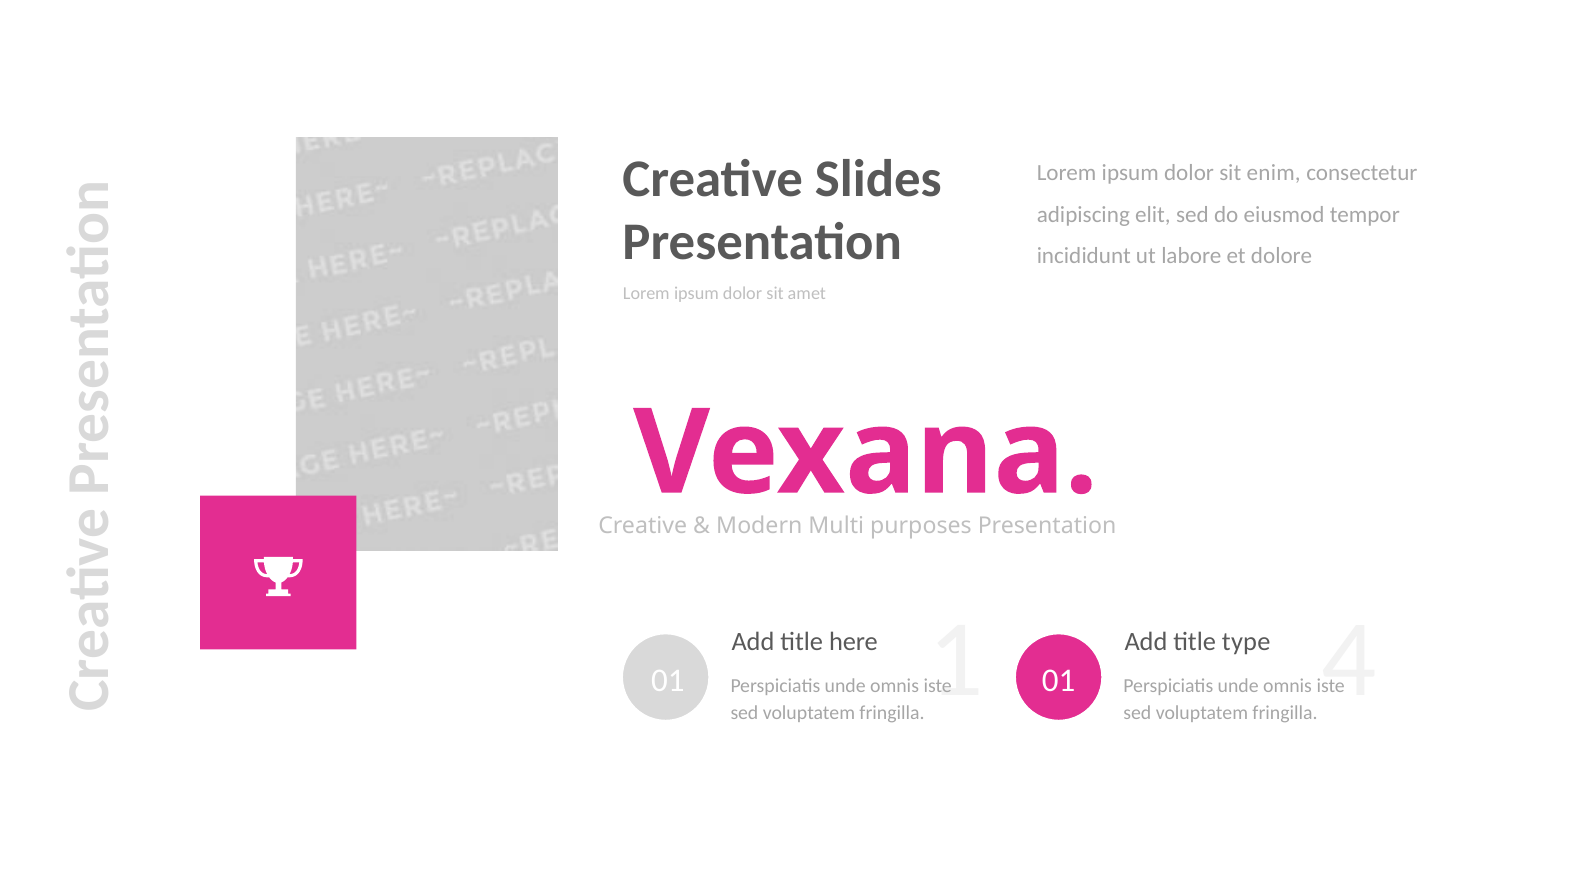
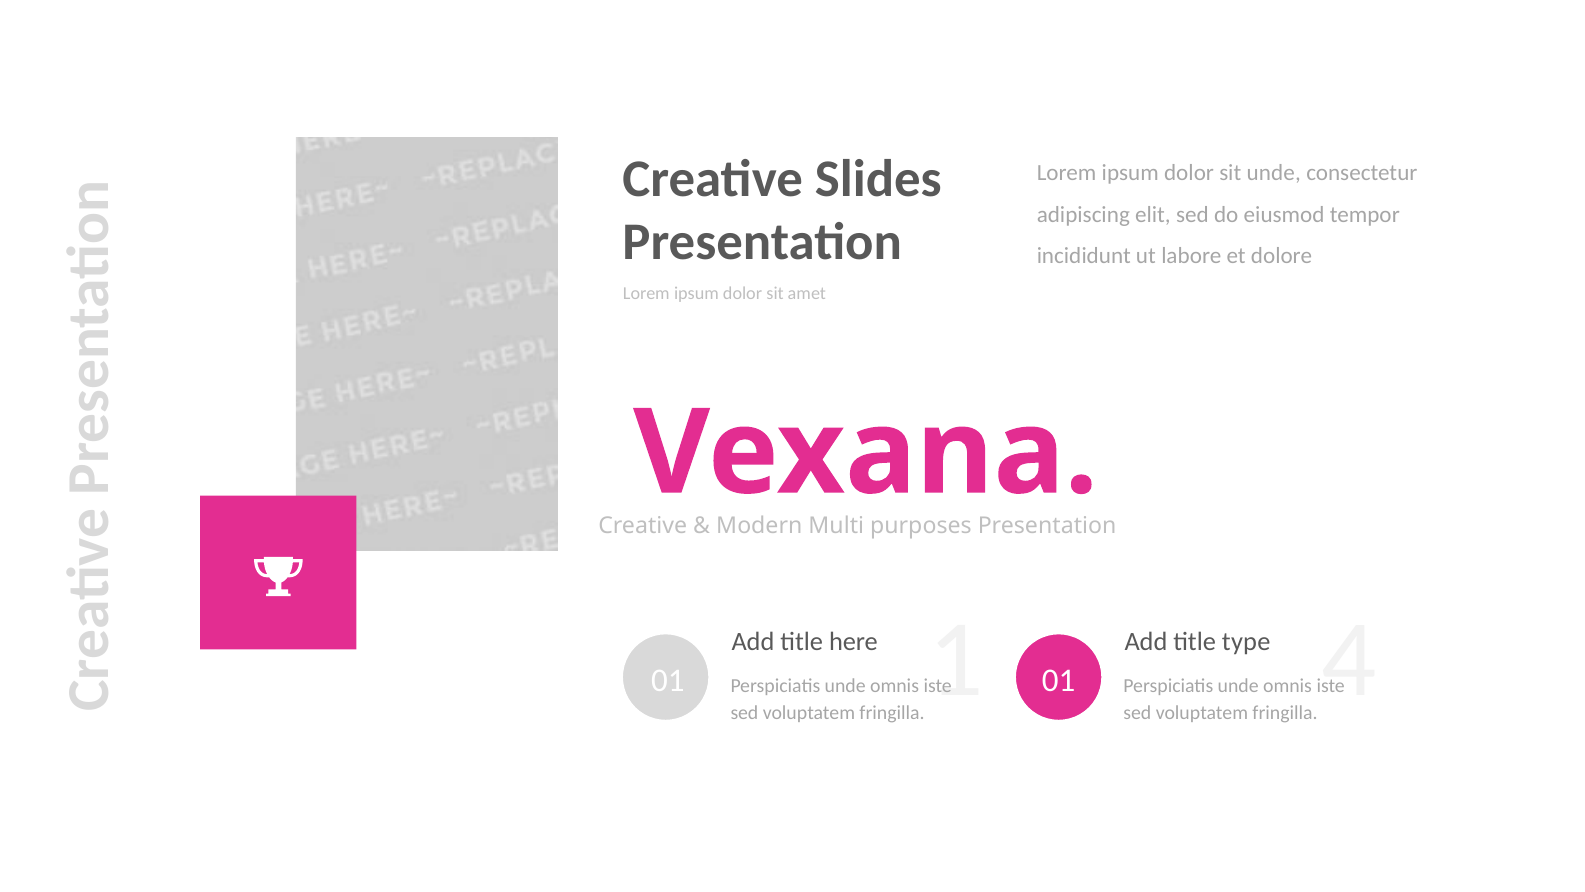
sit enim: enim -> unde
